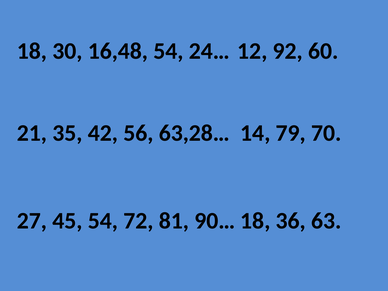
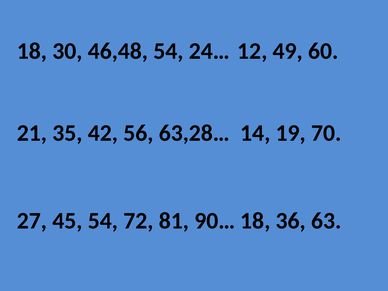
16,48: 16,48 -> 46,48
92: 92 -> 49
79: 79 -> 19
